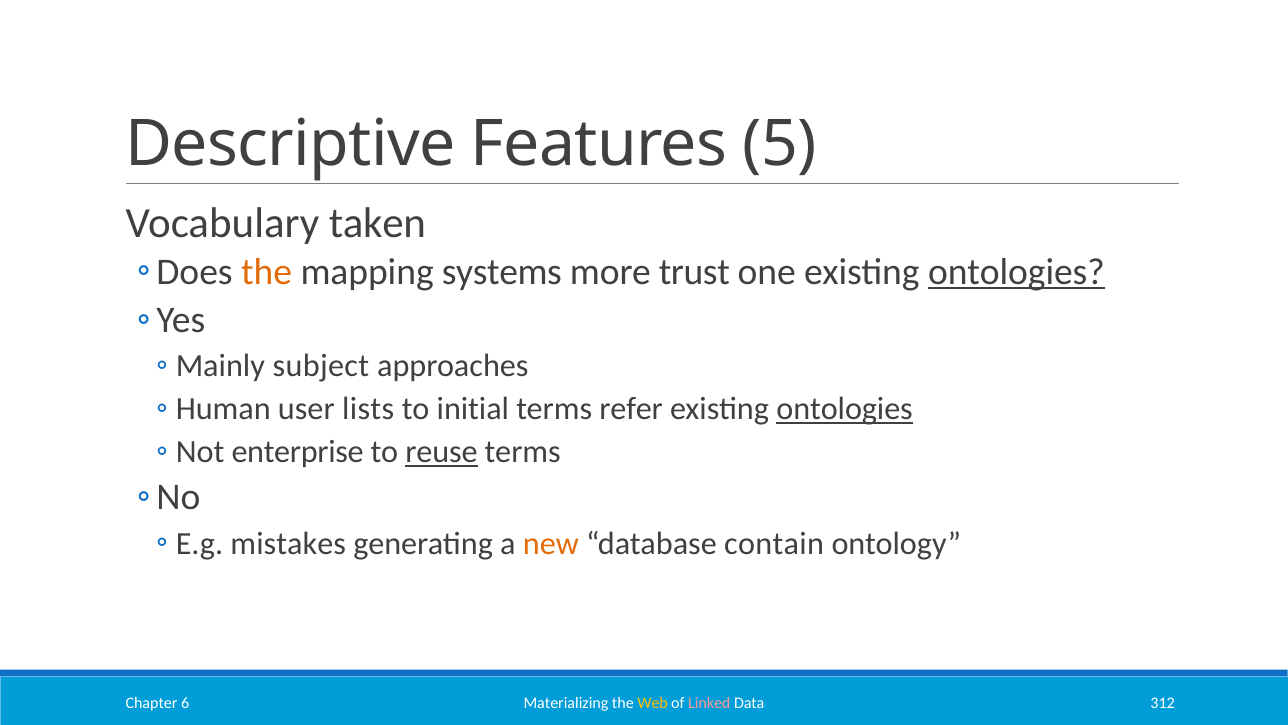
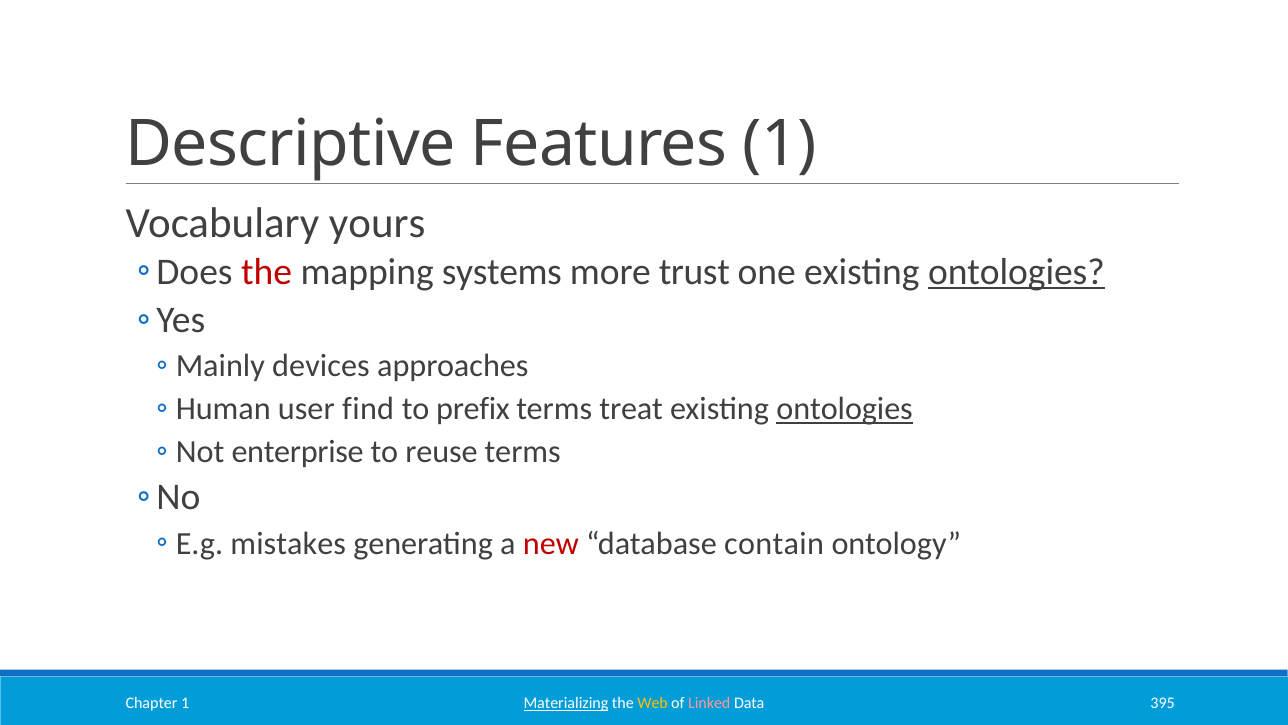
Features 5: 5 -> 1
taken: taken -> yours
the at (267, 272) colour: orange -> red
subject: subject -> devices
lists: lists -> find
initial: initial -> prefix
refer: refer -> treat
reuse underline: present -> none
new colour: orange -> red
Materializing underline: none -> present
312: 312 -> 395
Chapter 6: 6 -> 1
